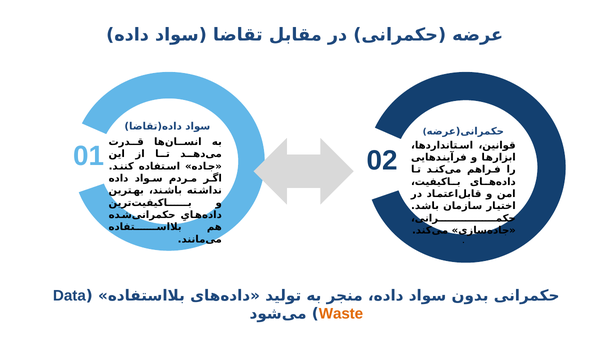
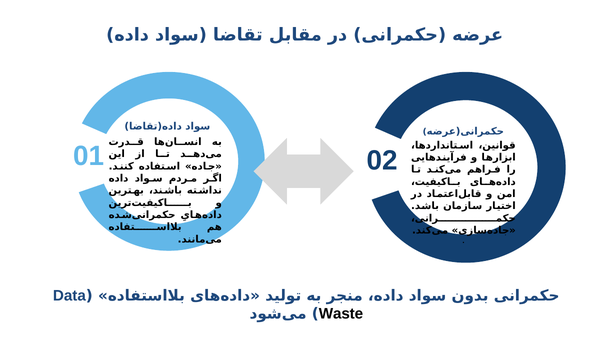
Waste colour: orange -> black
